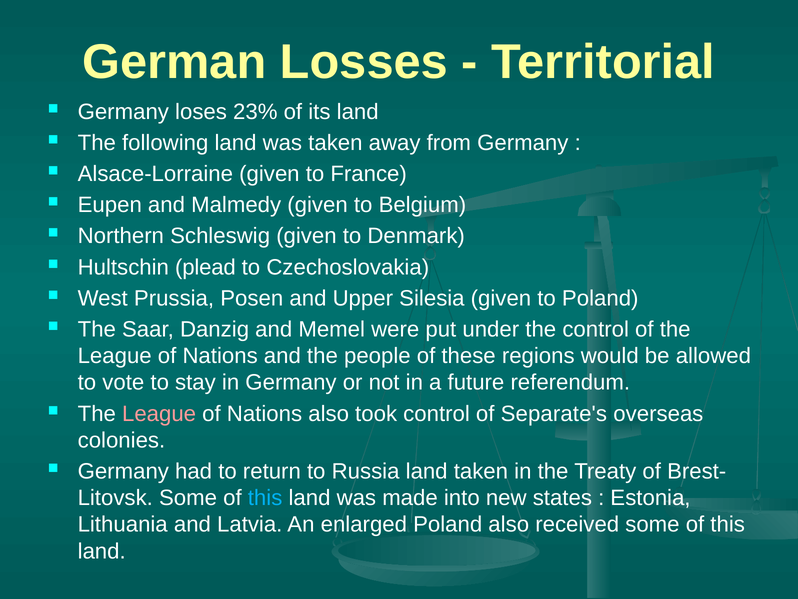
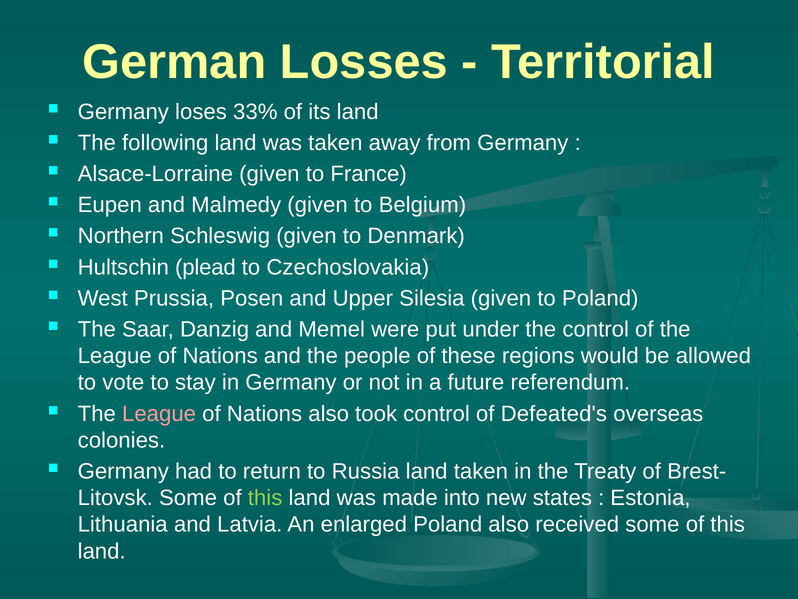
23%: 23% -> 33%
Separate's: Separate's -> Defeated's
this at (265, 498) colour: light blue -> light green
